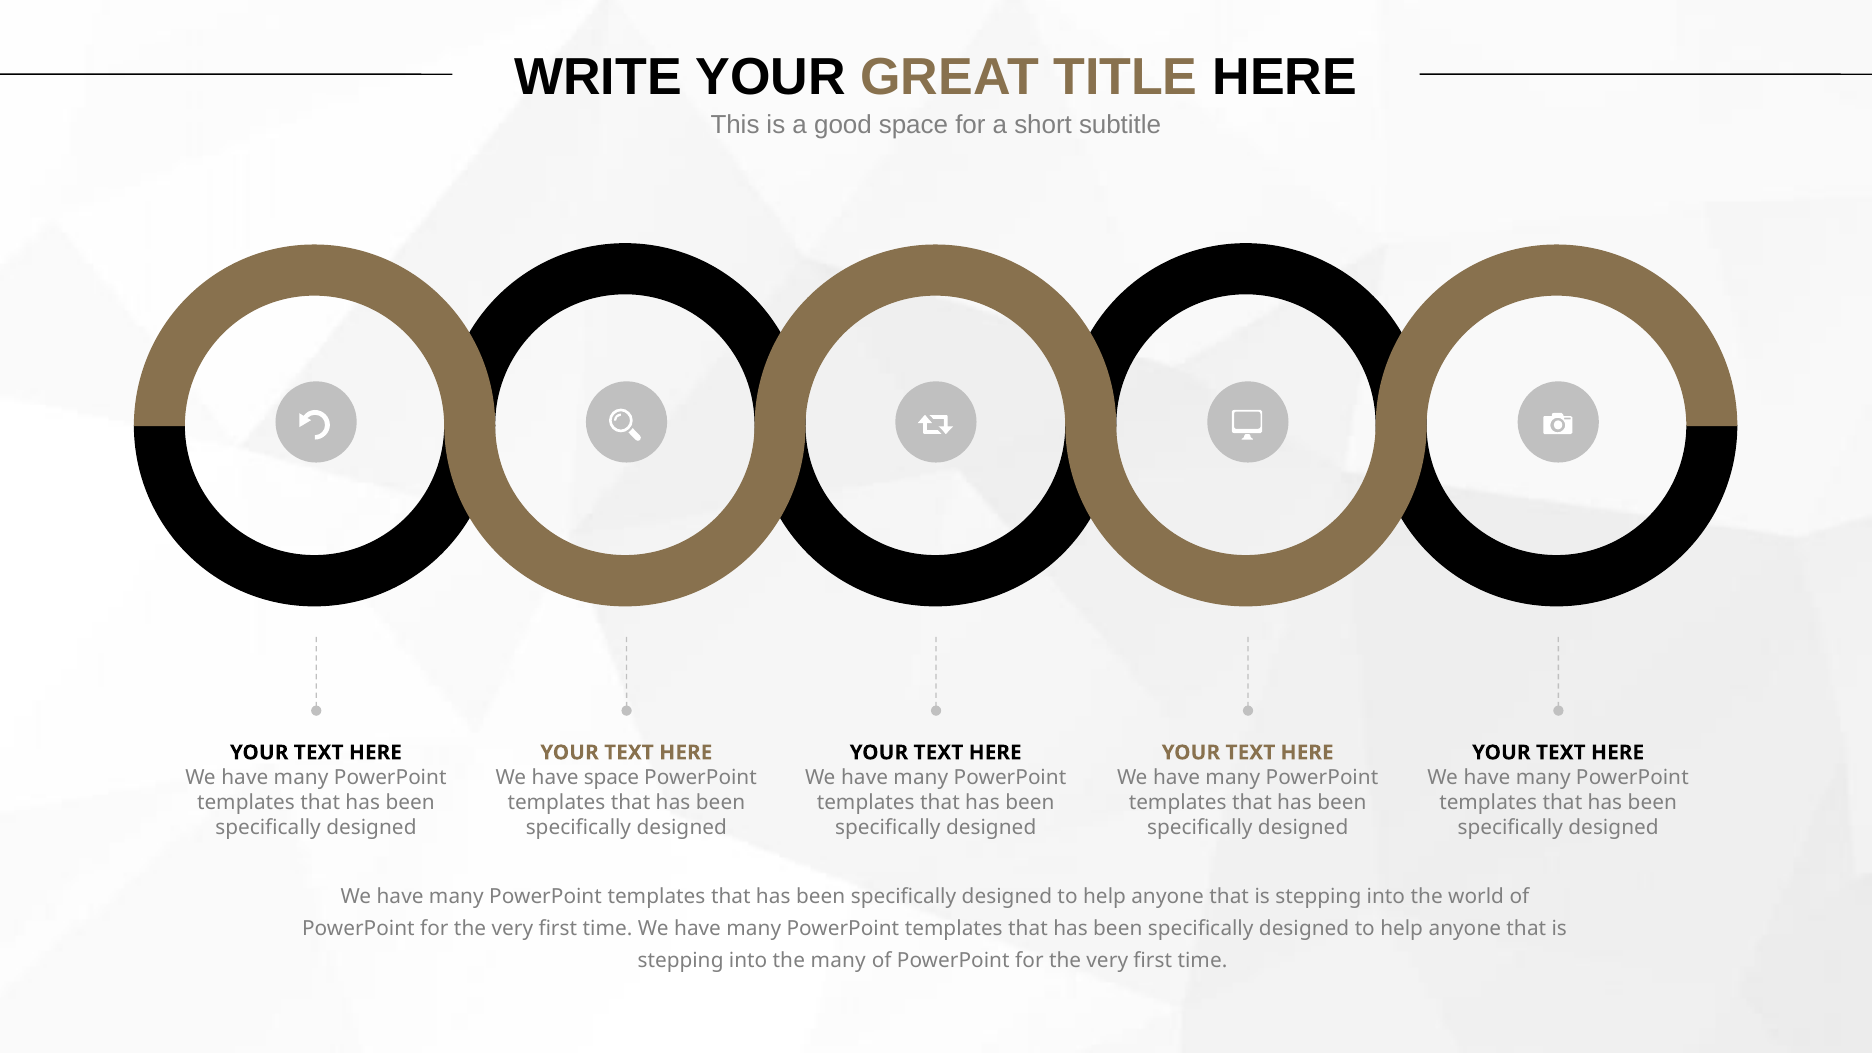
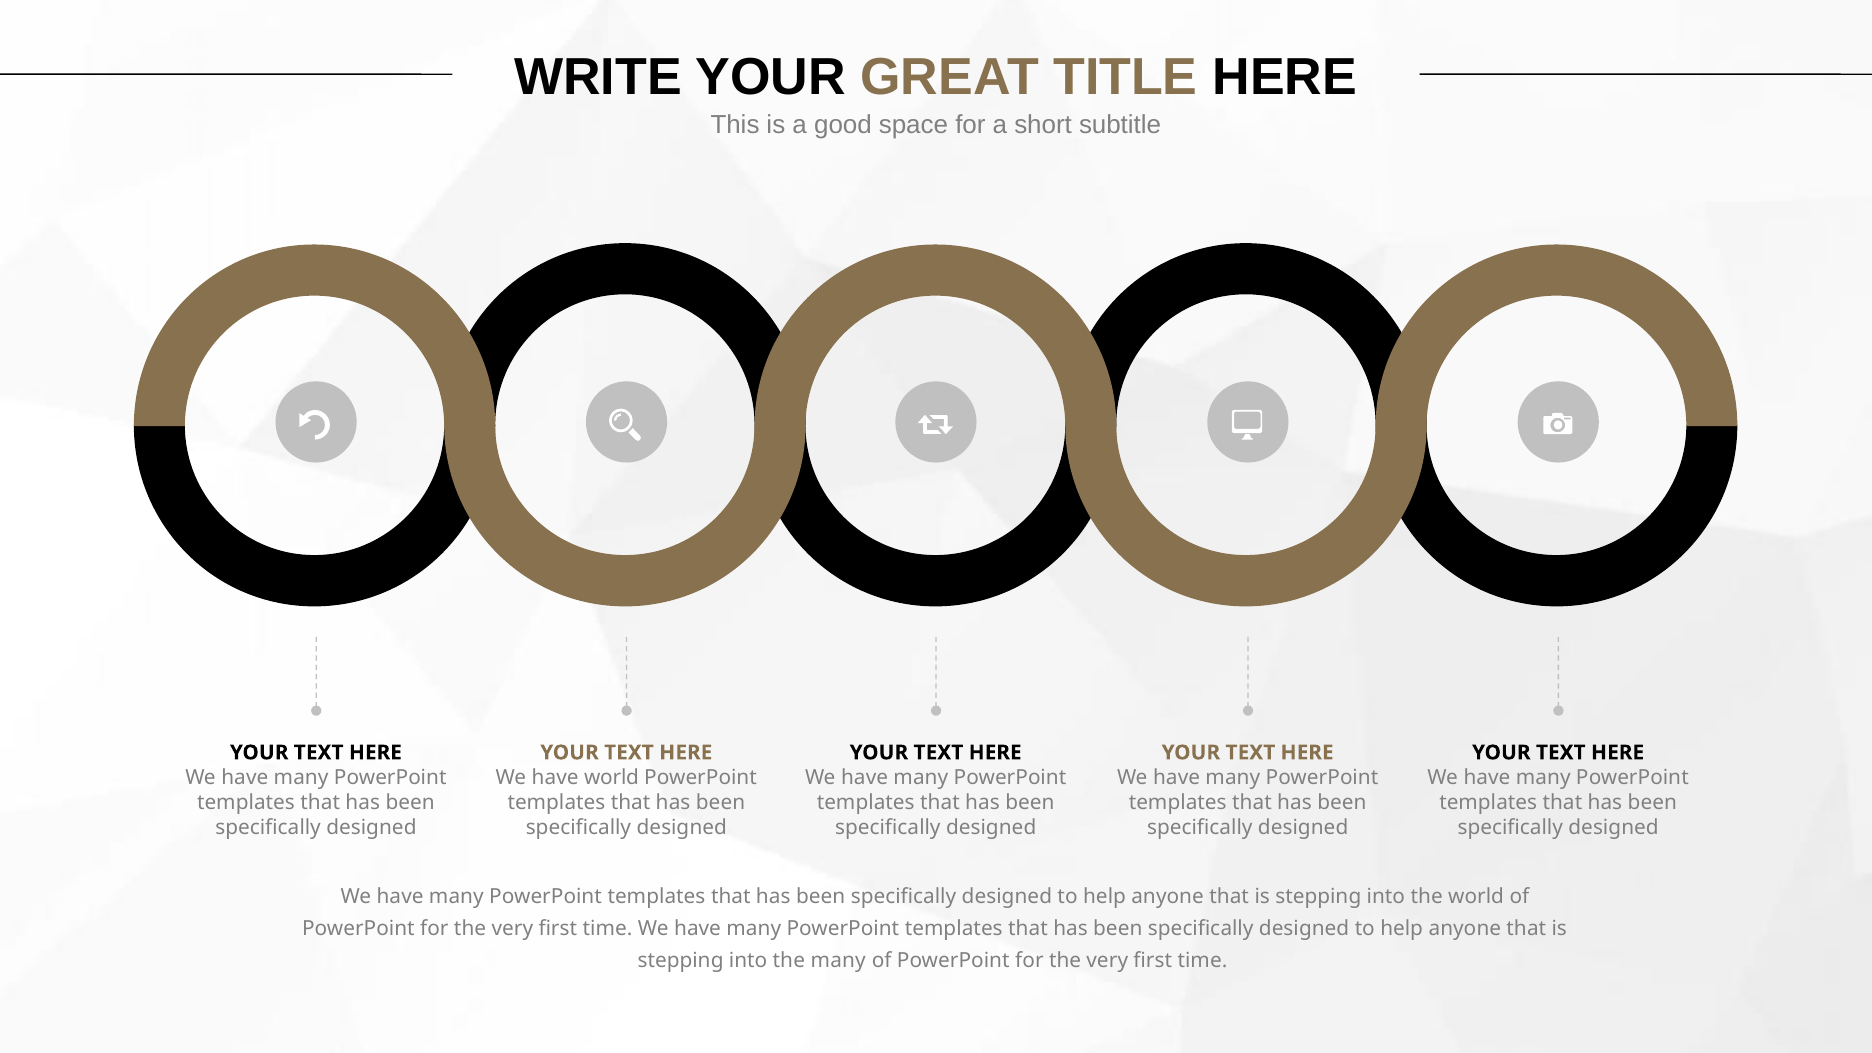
have space: space -> world
